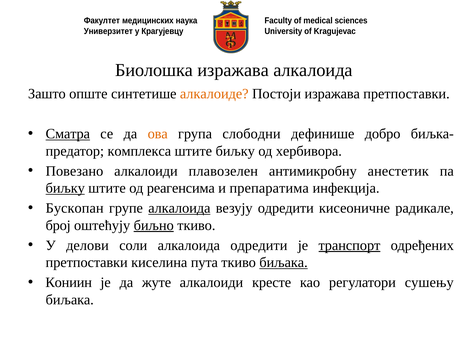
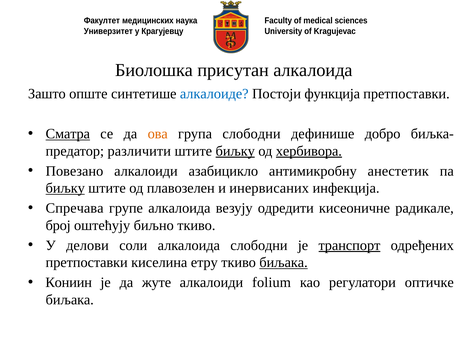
Биолошка изражава: изражава -> присутан
алкалоиде colour: orange -> blue
Постоји изражава: изражава -> функција
комплекса: комплекса -> различити
биљку at (235, 151) underline: none -> present
хербивора underline: none -> present
плавозелен: плавозелен -> азабицикло
реагенсима: реагенсима -> плавозелен
препаратима: препаратима -> инервисаних
Бускопан: Бускопан -> Спречава
алкалоида at (179, 208) underline: present -> none
биљно underline: present -> none
алкалоида одредити: одредити -> слободни
пута: пута -> етру
кресте: кресте -> folium
сушењу: сушењу -> оптичке
